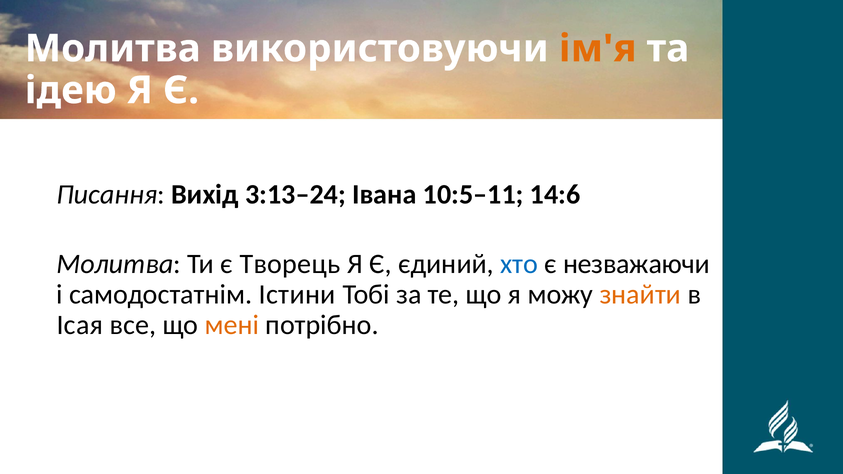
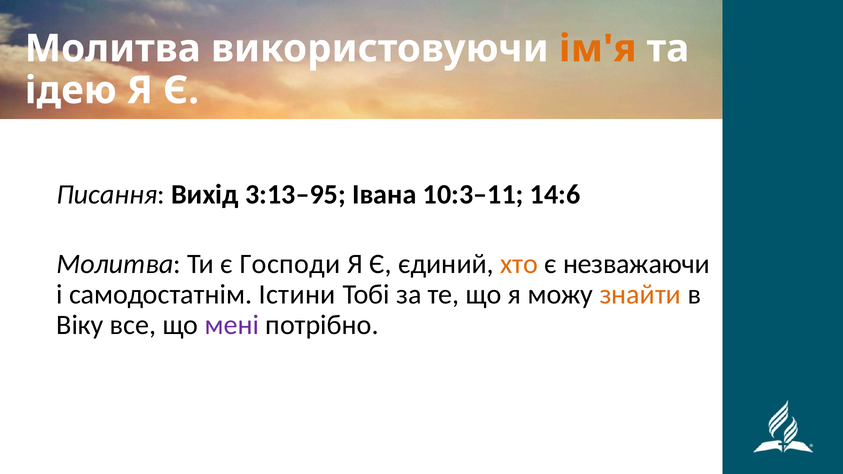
3:13–24: 3:13–24 -> 3:13–95
10:5–11: 10:5–11 -> 10:3–11
Творець: Творець -> Господи
хто colour: blue -> orange
Ісая: Ісая -> Віку
мені colour: orange -> purple
